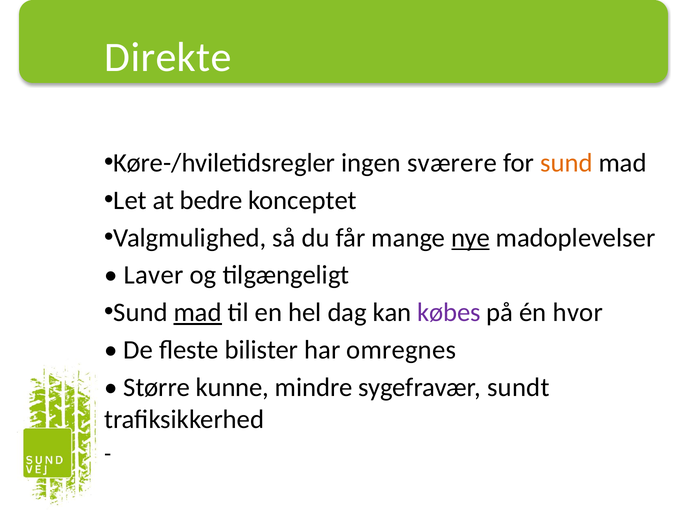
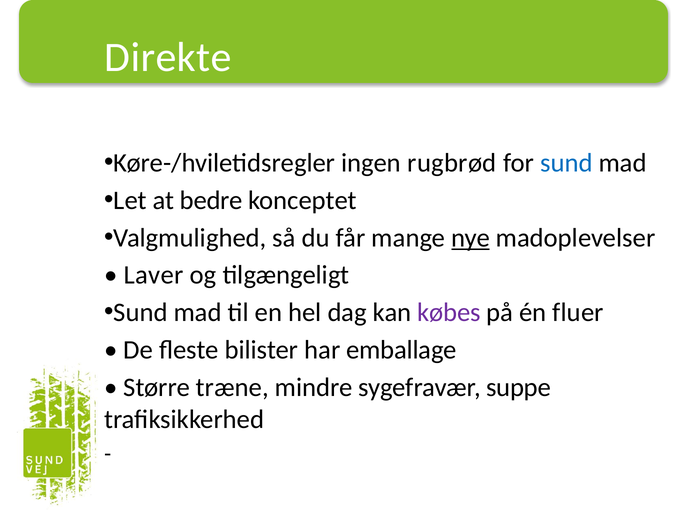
sværere: sværere -> rugbrød
sund at (566, 163) colour: orange -> blue
mad at (198, 313) underline: present -> none
hvor: hvor -> fluer
omregnes: omregnes -> emballage
kunne: kunne -> træne
sundt: sundt -> suppe
